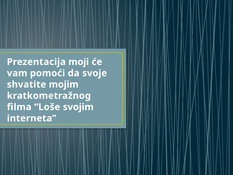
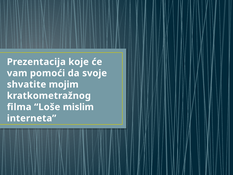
moji: moji -> koje
svojim: svojim -> mislim
